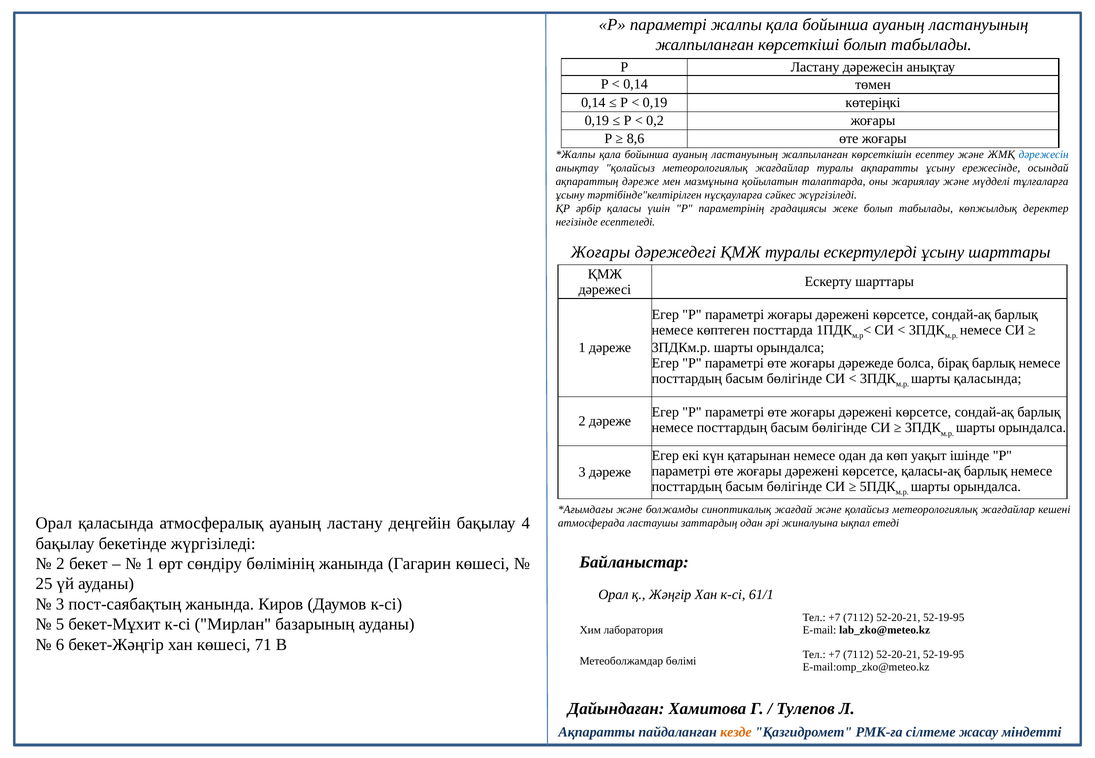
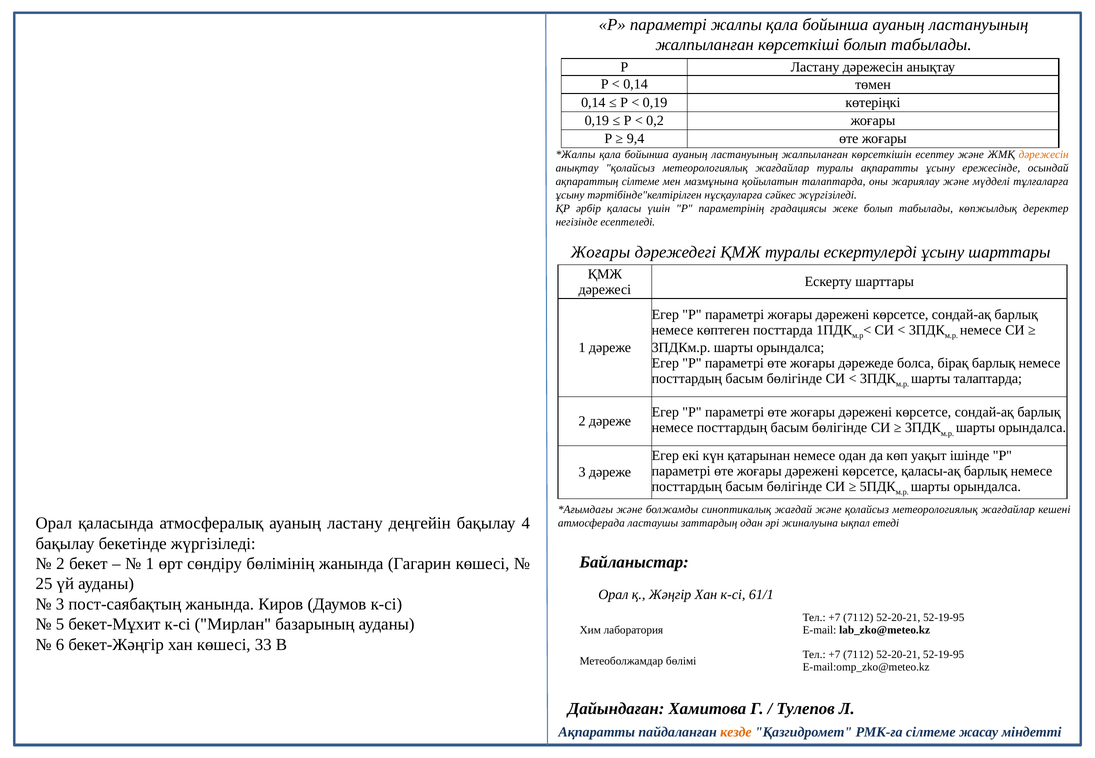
8,6: 8,6 -> 9,4
дәрежесін at (1044, 155) colour: blue -> orange
ақпараттың дәреже: дәреже -> сілтеме
шарты қаласында: қаласында -> талаптарда
71: 71 -> 33
